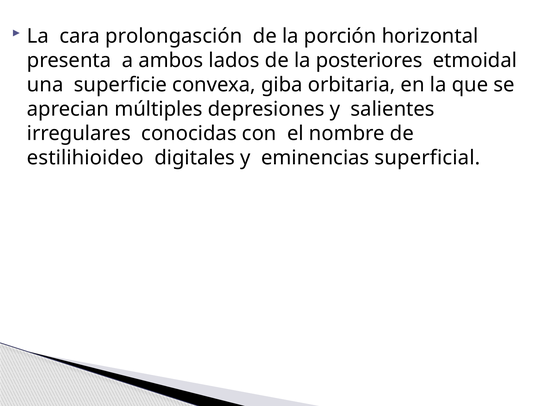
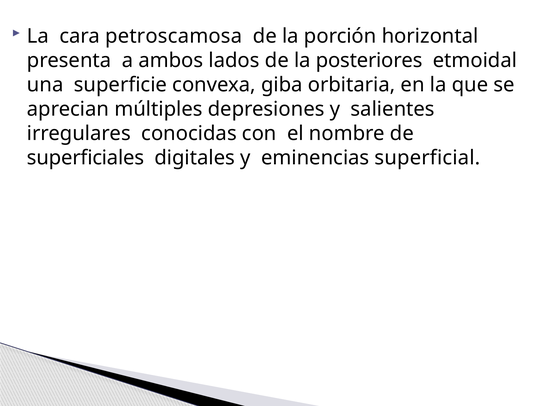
prolongasción: prolongasción -> petroscamosa
estilihioideo: estilihioideo -> superficiales
